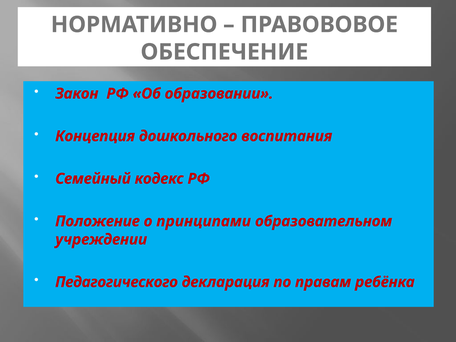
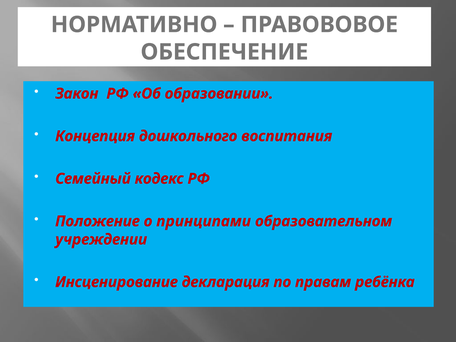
Педагогического: Педагогического -> Инсценирование
